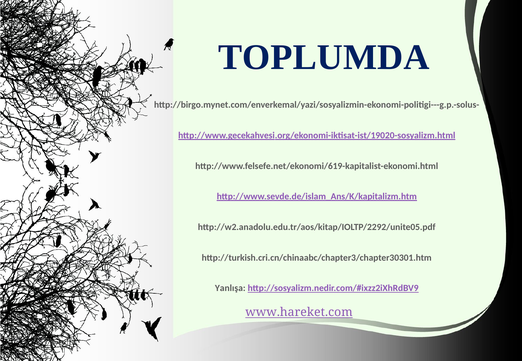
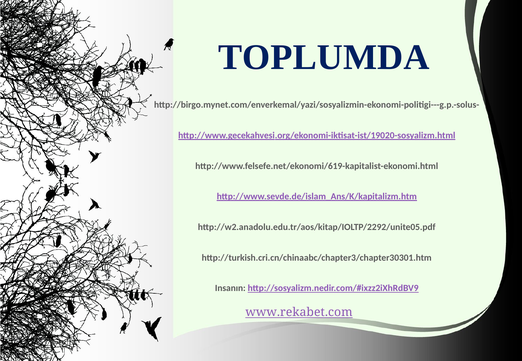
Yanlışa: Yanlışa -> Insanın
www.hareket.com: www.hareket.com -> www.rekabet.com
